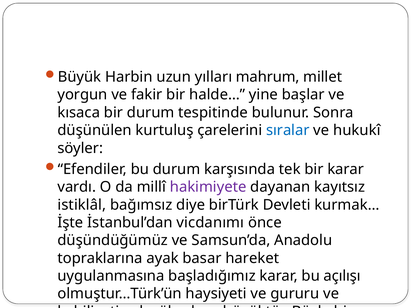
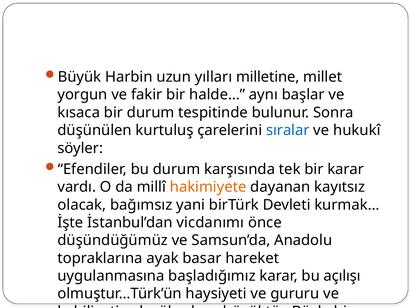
mahrum: mahrum -> milletine
yine: yine -> aynı
hakimiyete colour: purple -> orange
istiklâl at (82, 205): istiklâl -> olacak
diye: diye -> yani
